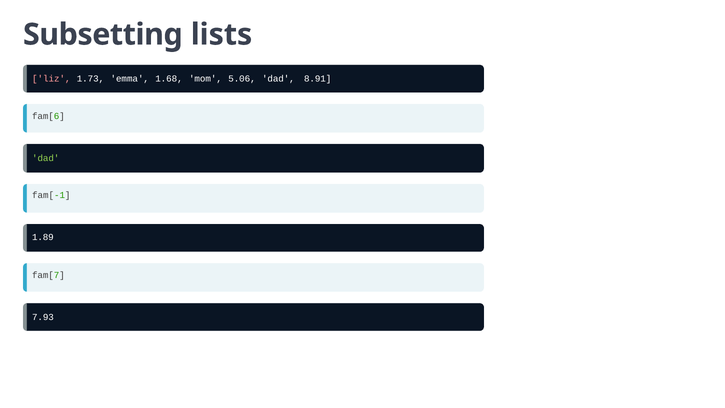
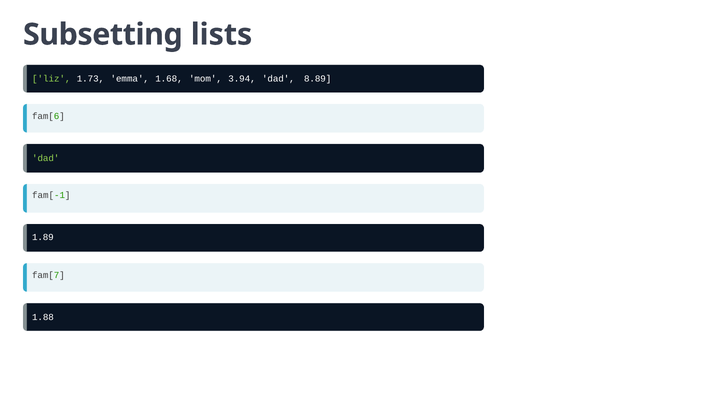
liz colour: pink -> light green
5.06: 5.06 -> 3.94
8.91: 8.91 -> 8.89
7.93: 7.93 -> 1.88
